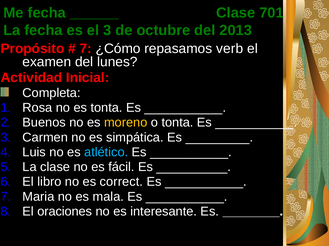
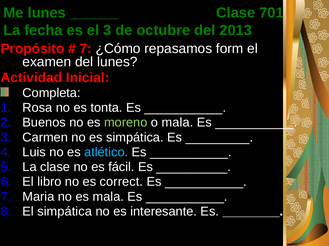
Me fecha: fecha -> lunes
verb: verb -> form
moreno colour: yellow -> light green
o tonta: tonta -> mala
El oraciones: oraciones -> simpática
